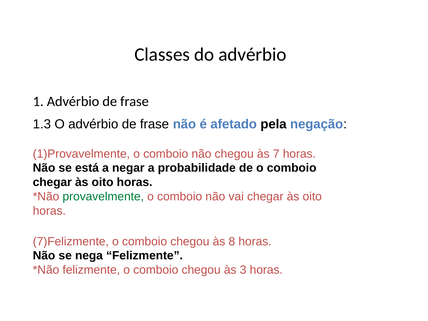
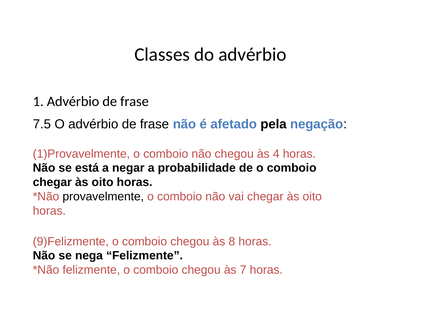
1.3: 1.3 -> 7.5
7: 7 -> 4
provavelmente colour: green -> black
7)Felizmente: 7)Felizmente -> 9)Felizmente
3: 3 -> 7
